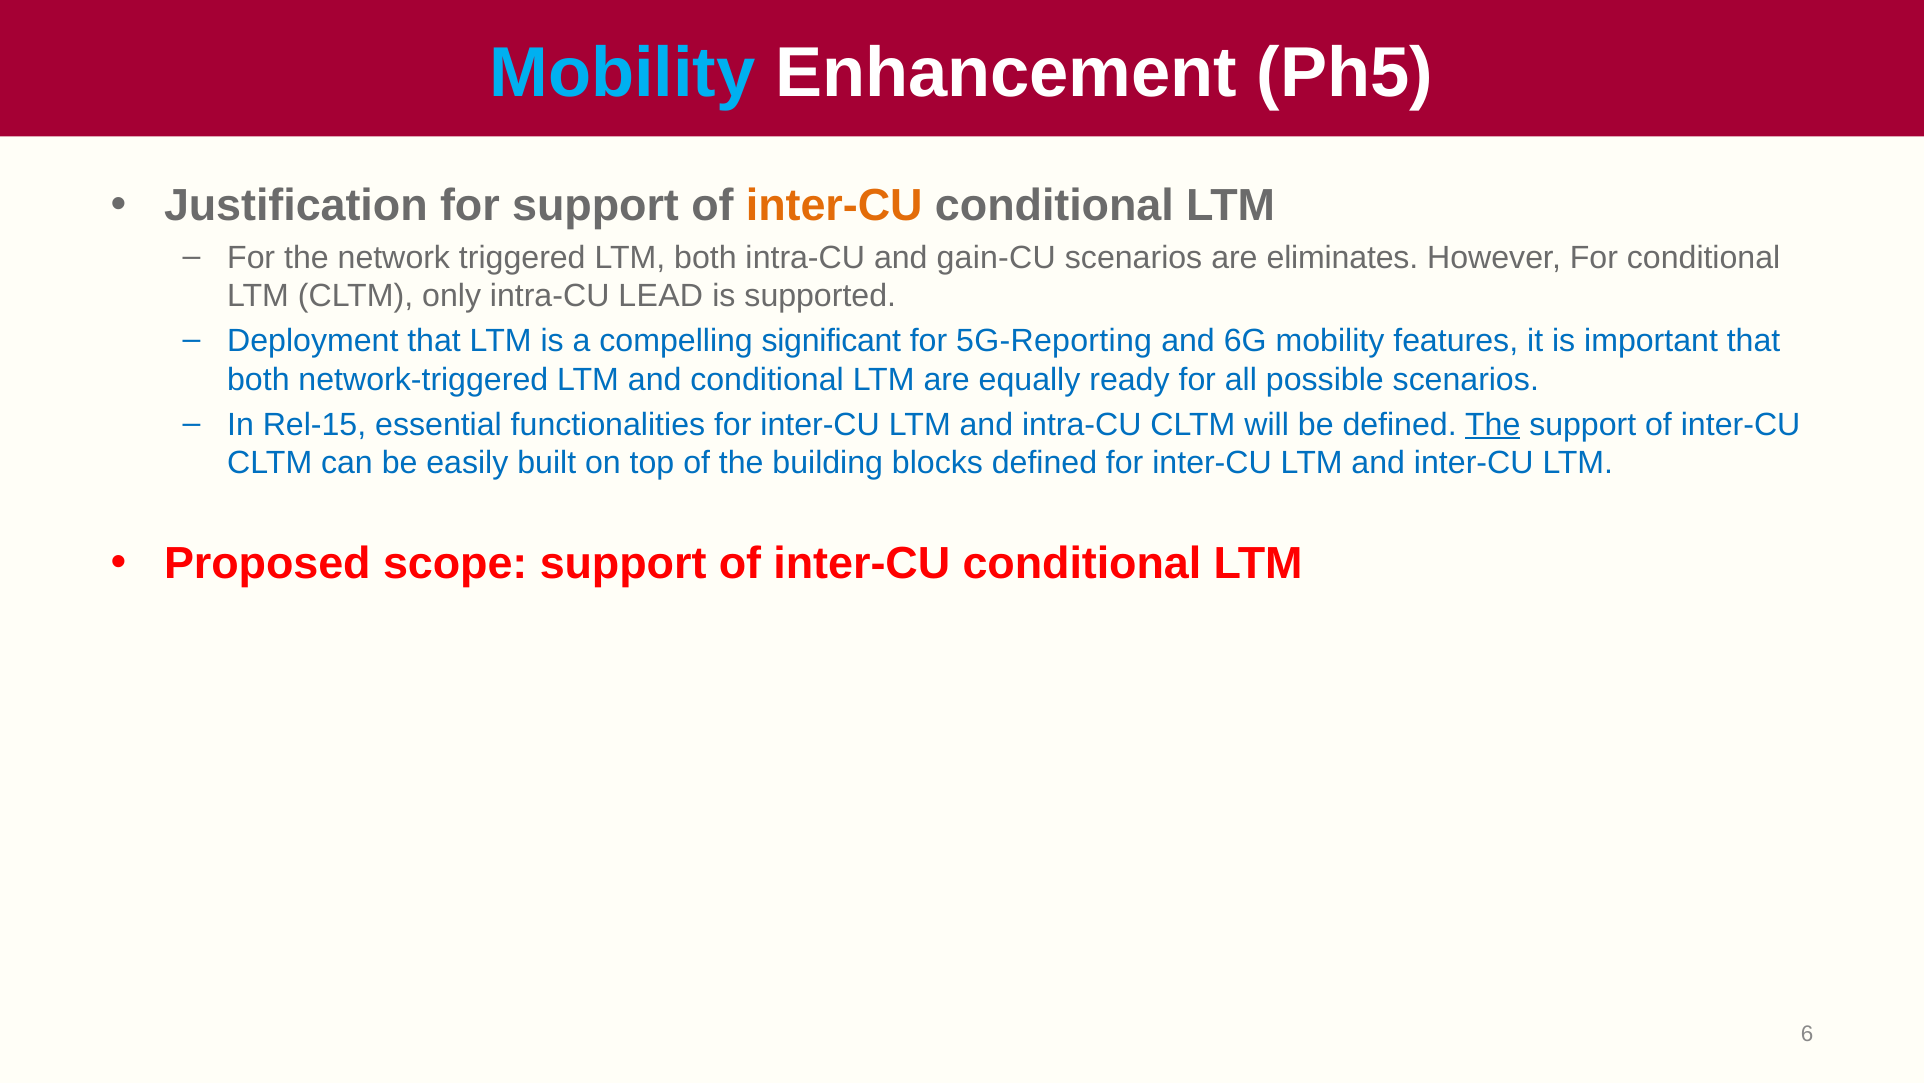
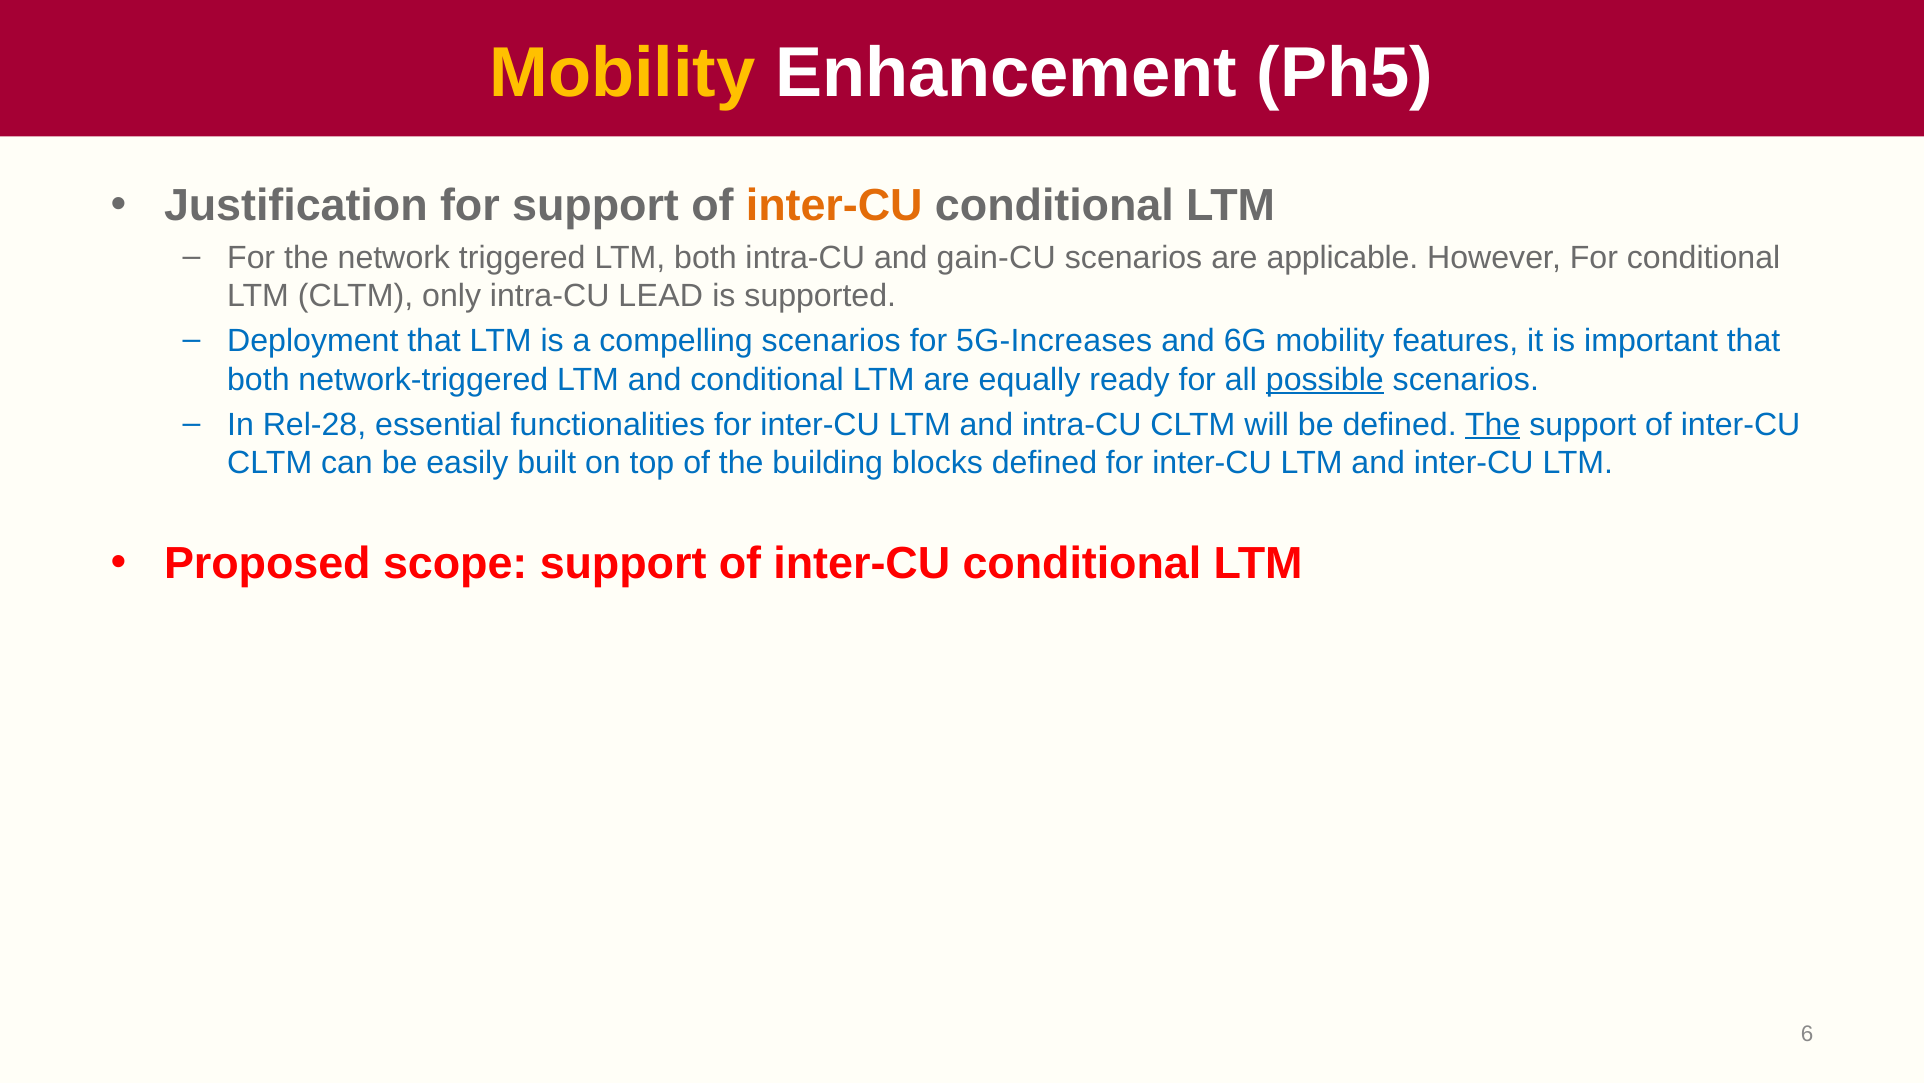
Mobility at (622, 73) colour: light blue -> yellow
eliminates: eliminates -> applicable
compelling significant: significant -> scenarios
5G-Reporting: 5G-Reporting -> 5G-Increases
possible underline: none -> present
Rel-15: Rel-15 -> Rel-28
